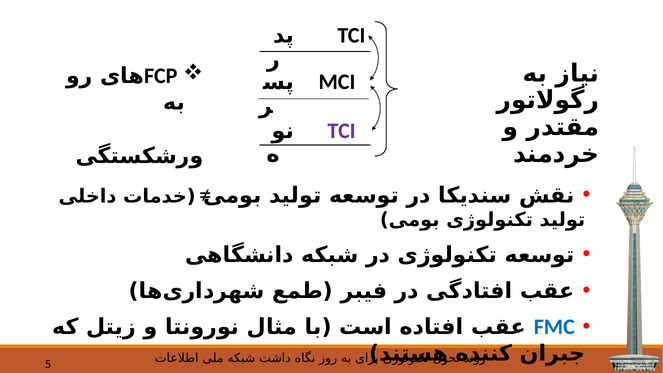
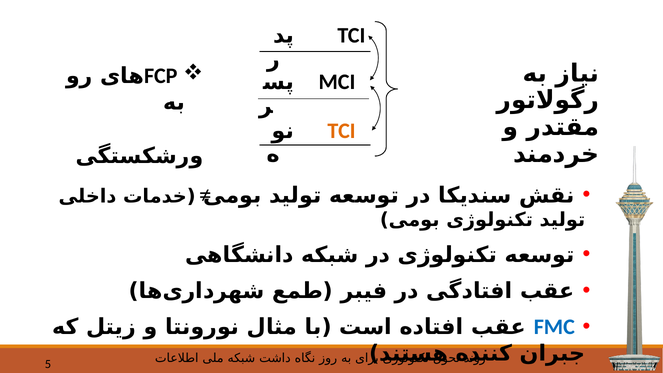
TCI at (342, 131) colour: purple -> orange
